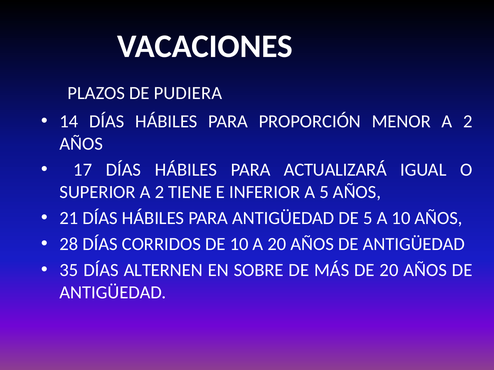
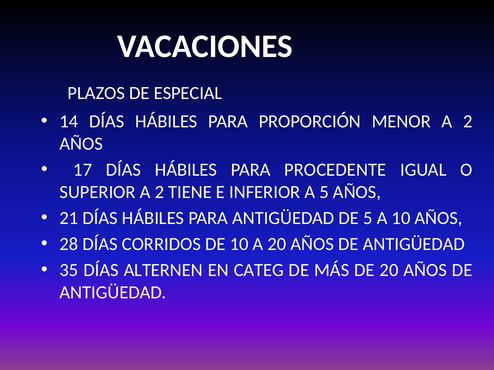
PUDIERA: PUDIERA -> ESPECIAL
ACTUALIZARÁ: ACTUALIZARÁ -> PROCEDENTE
SOBRE: SOBRE -> CATEG
